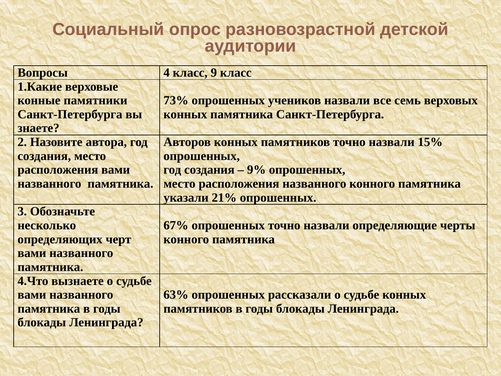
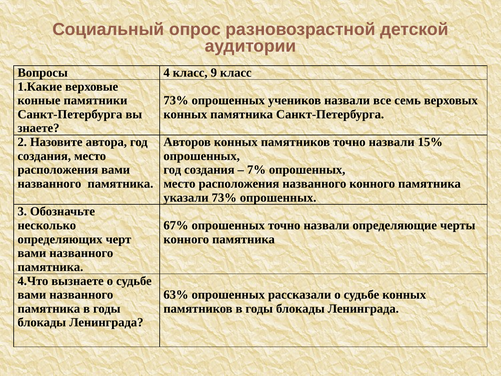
9%: 9% -> 7%
указали 21%: 21% -> 73%
